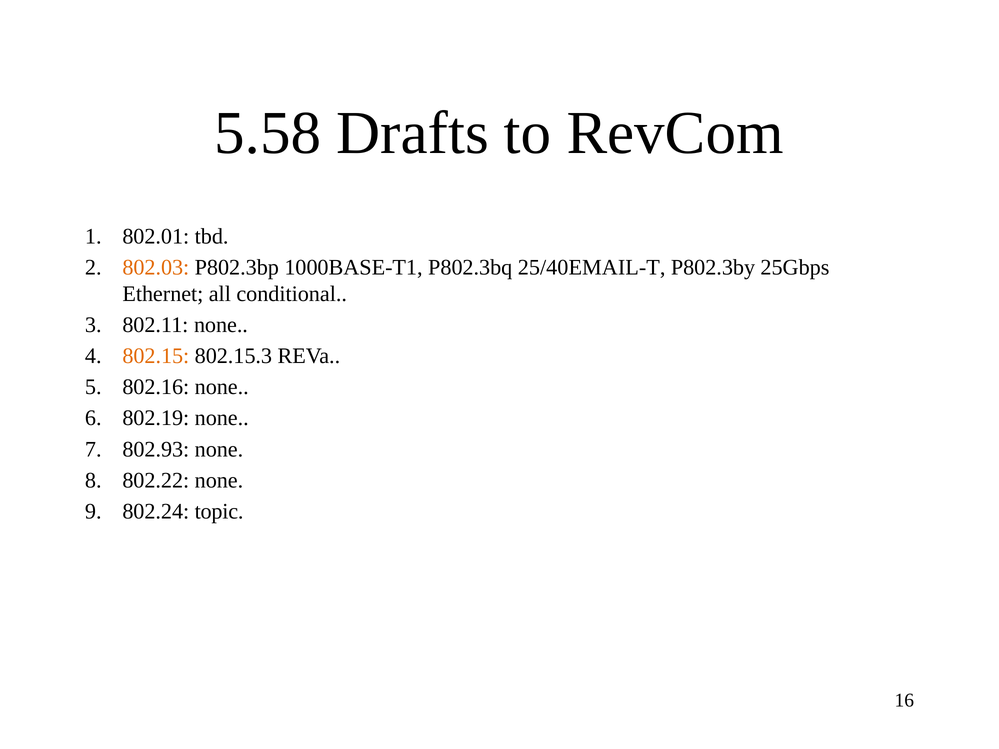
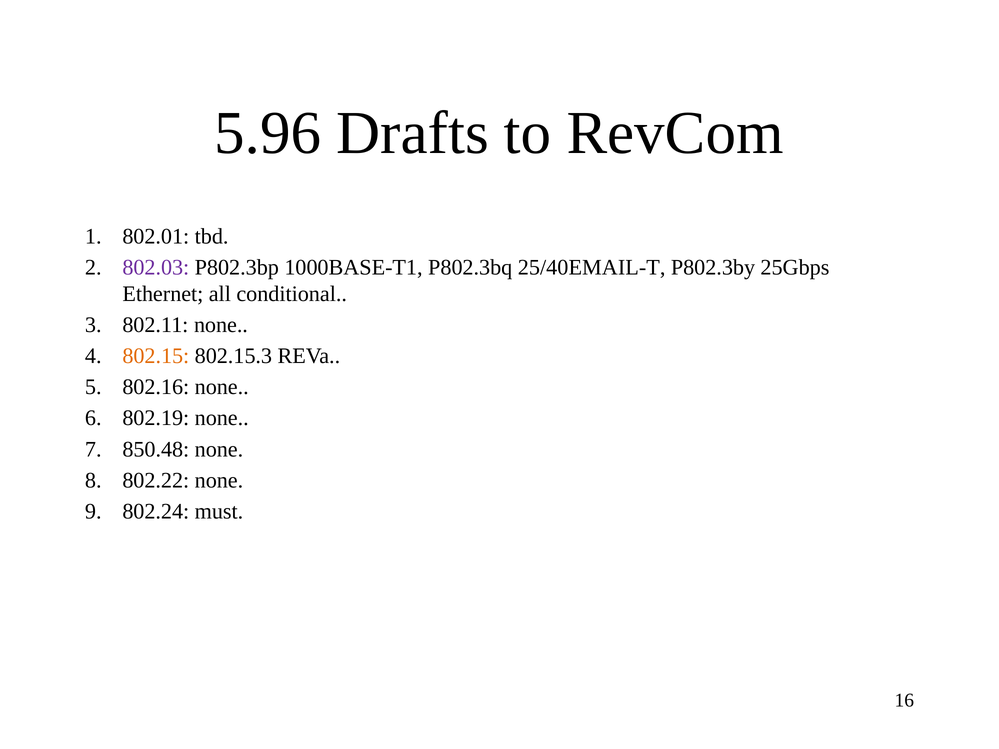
5.58: 5.58 -> 5.96
802.03 colour: orange -> purple
802.93: 802.93 -> 850.48
topic: topic -> must
